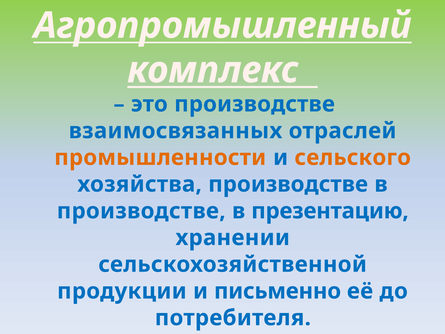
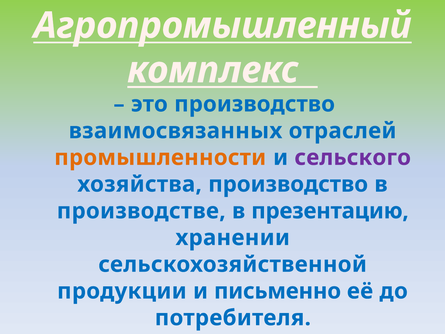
это производстве: производстве -> производство
сельского colour: orange -> purple
хозяйства производстве: производстве -> производство
